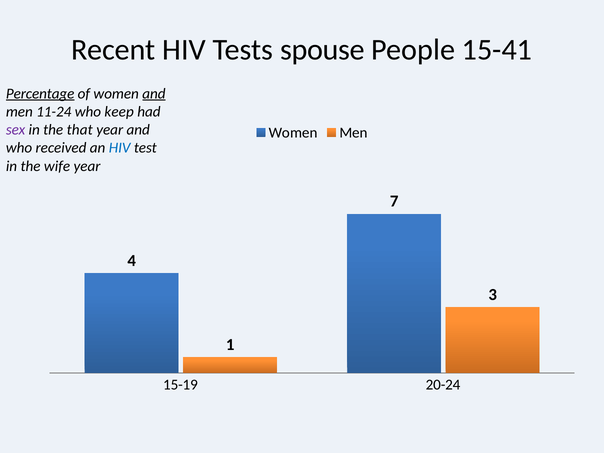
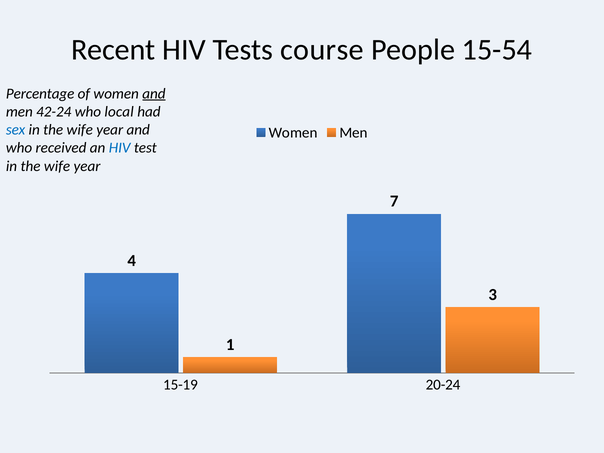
spouse: spouse -> course
15-41: 15-41 -> 15-54
Percentage underline: present -> none
11-24: 11-24 -> 42-24
keep: keep -> local
sex colour: purple -> blue
that at (80, 130): that -> wife
